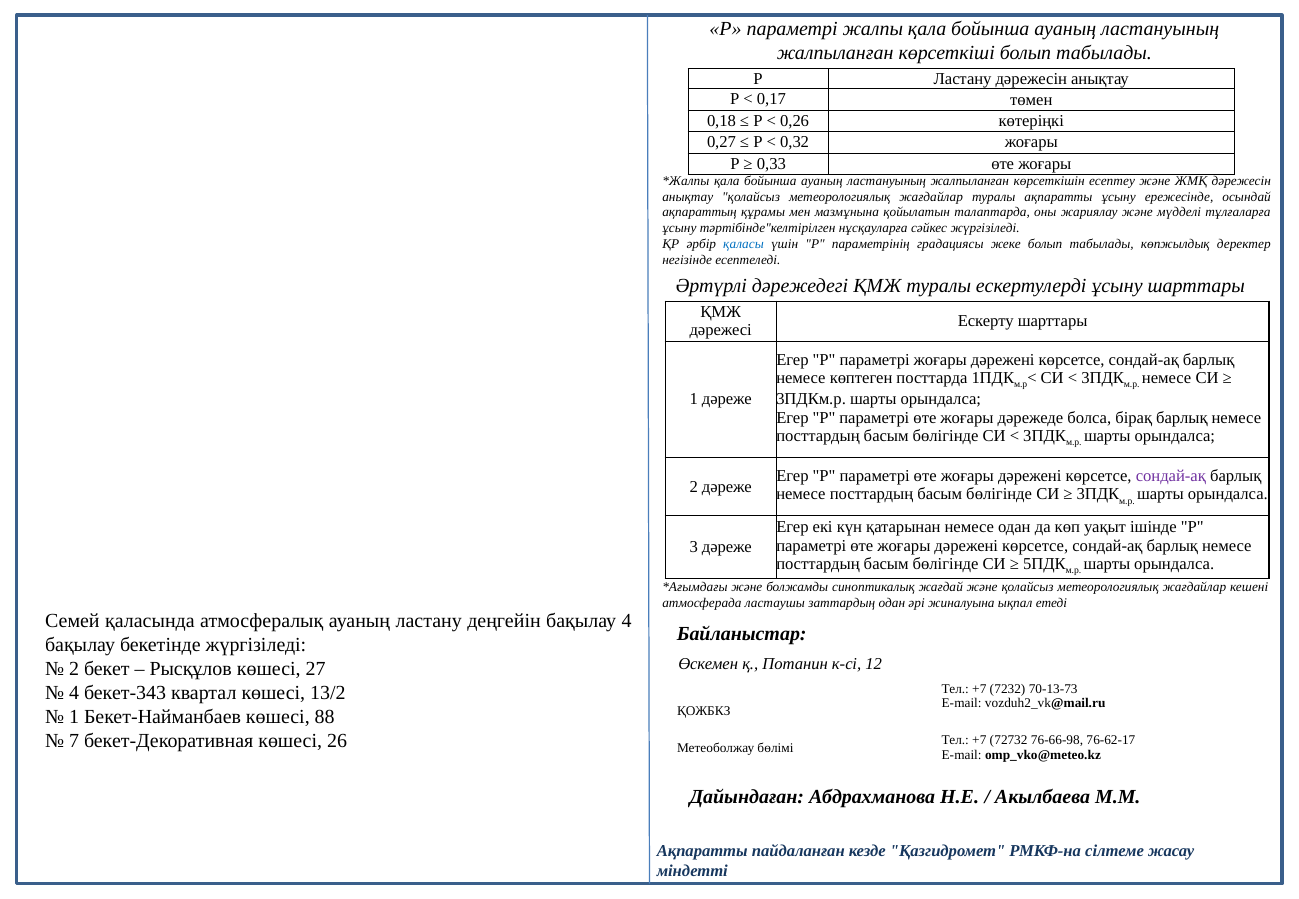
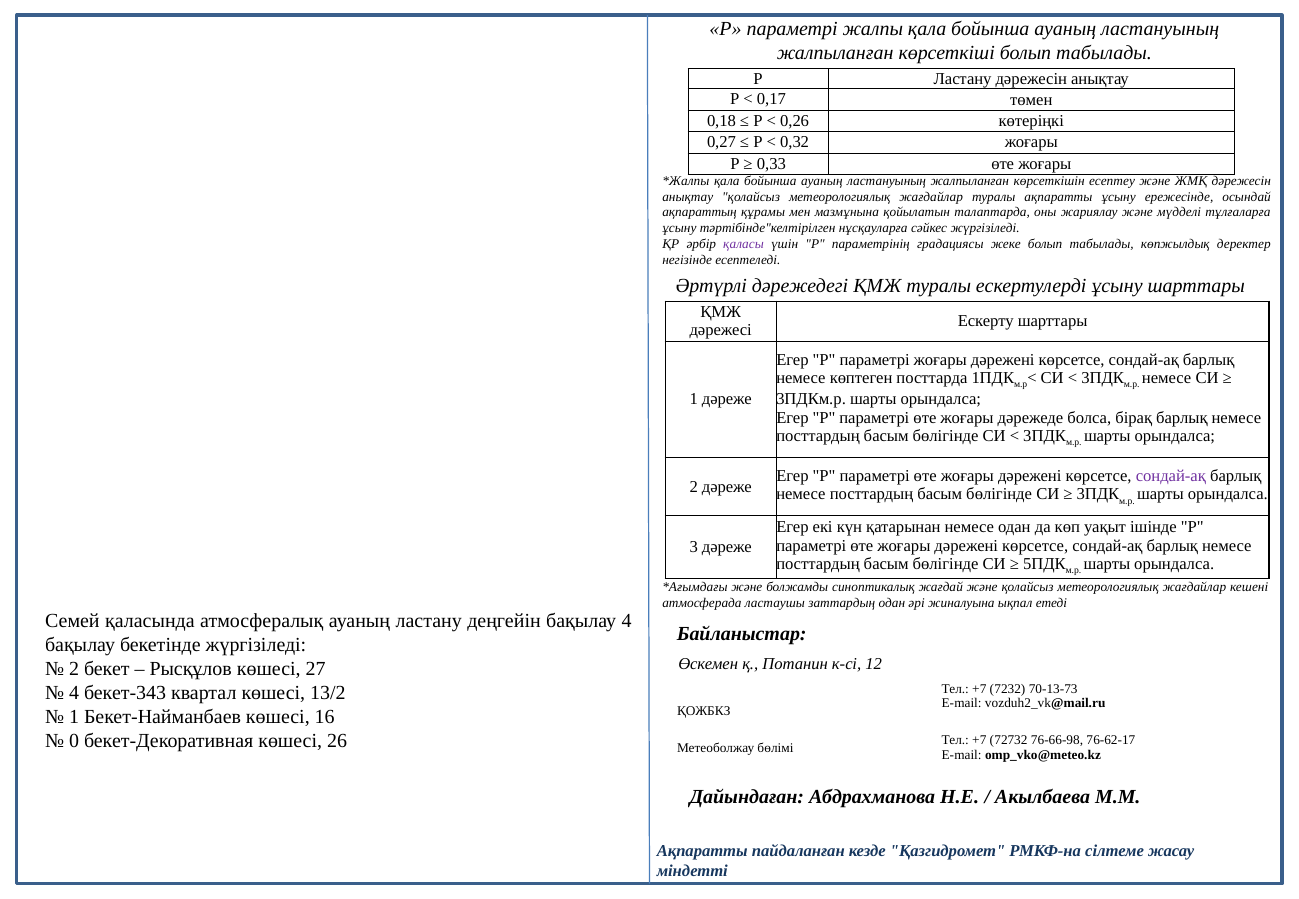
қаласы colour: blue -> purple
88: 88 -> 16
7: 7 -> 0
